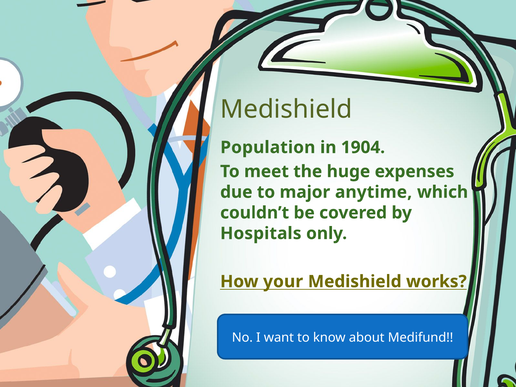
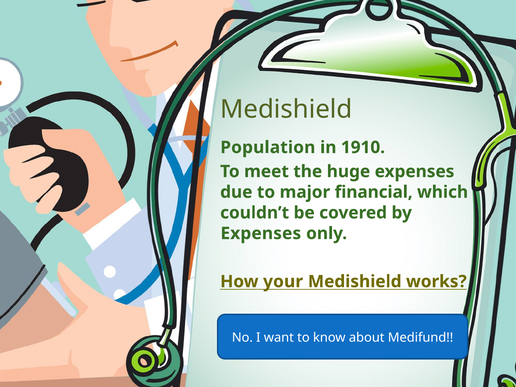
1904: 1904 -> 1910
anytime: anytime -> financial
Hospitals at (261, 233): Hospitals -> Expenses
